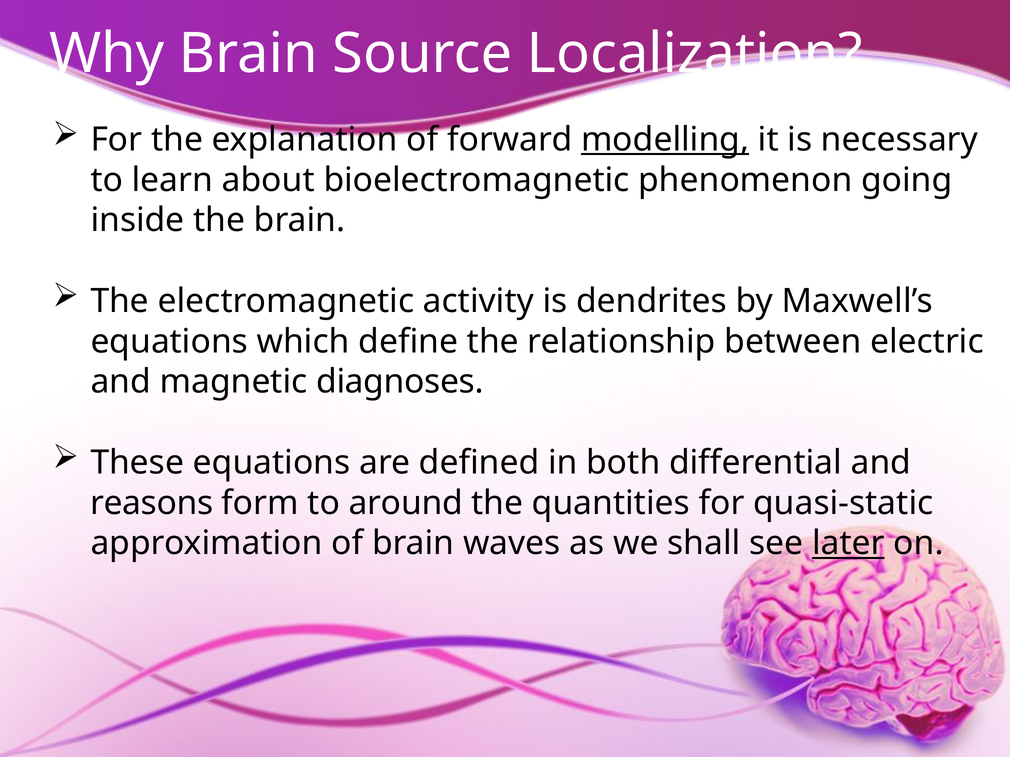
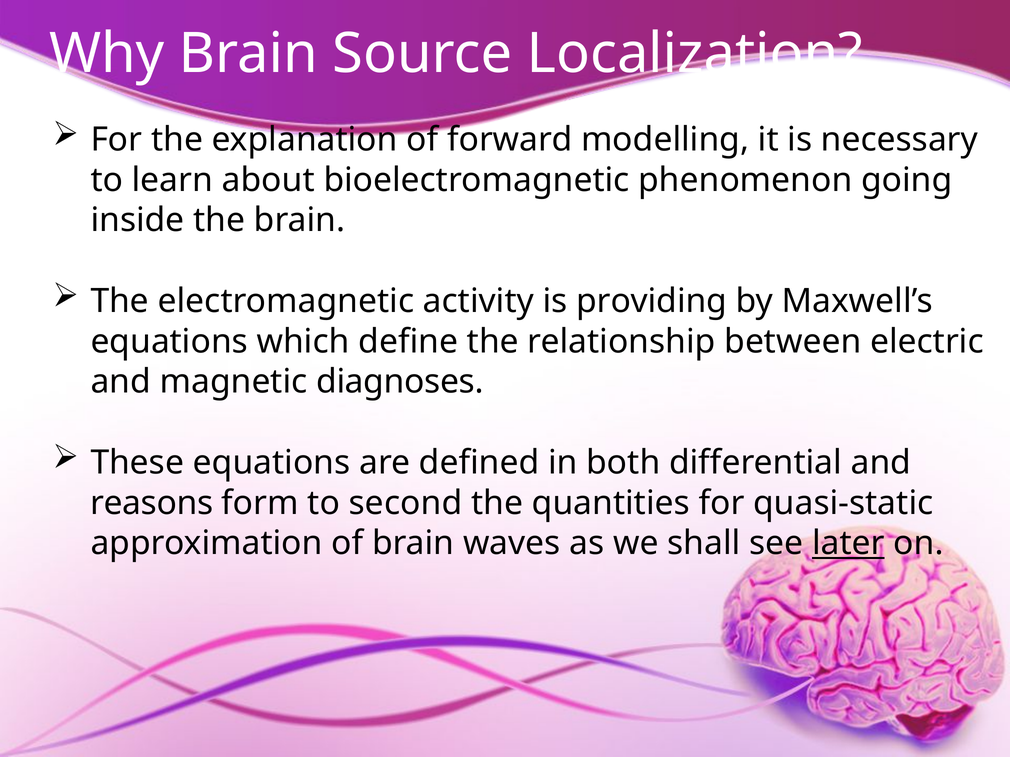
modelling underline: present -> none
dendrites: dendrites -> providing
around: around -> second
